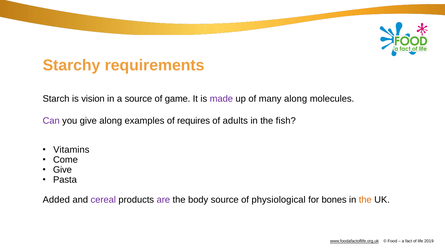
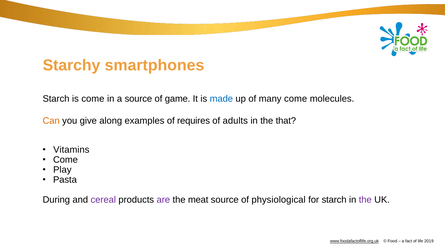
requirements: requirements -> smartphones
is vision: vision -> come
made colour: purple -> blue
many along: along -> come
Can colour: purple -> orange
fish: fish -> that
Give at (62, 170): Give -> Play
Added: Added -> During
body: body -> meat
for bones: bones -> starch
the at (365, 200) colour: orange -> purple
